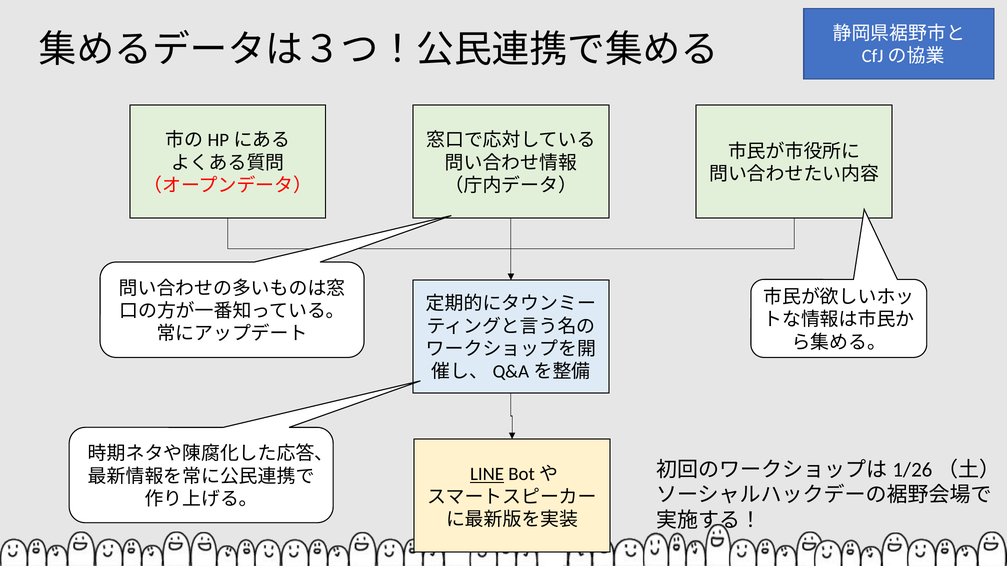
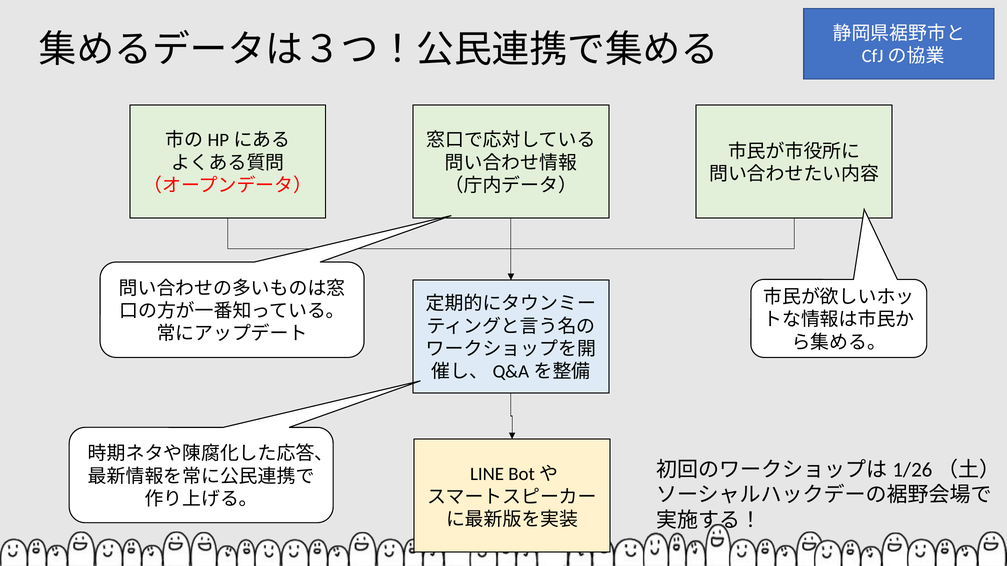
LINE underline: present -> none
